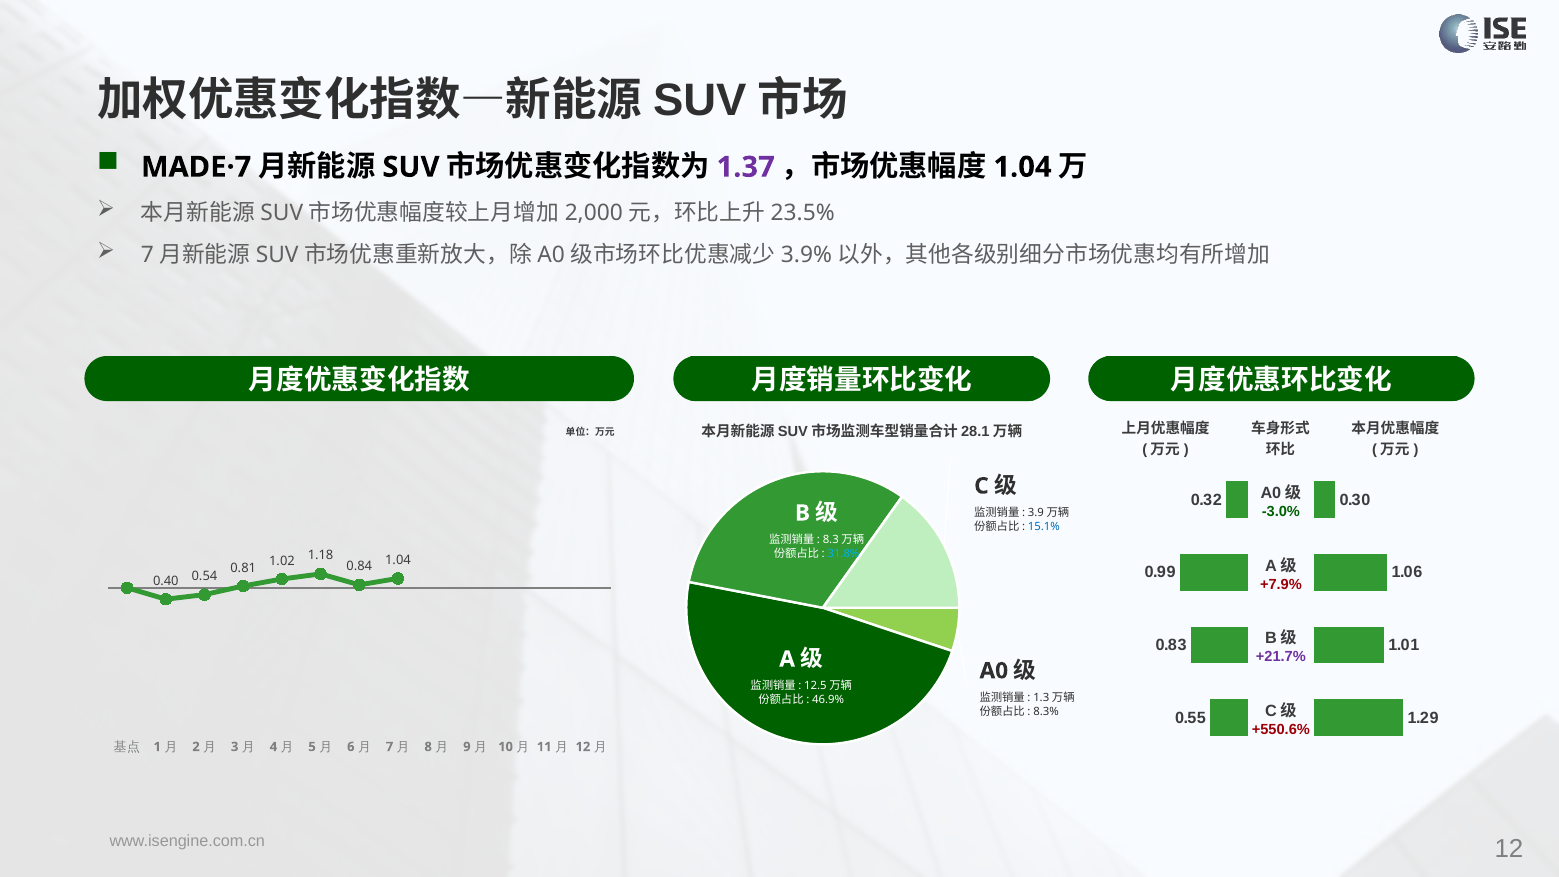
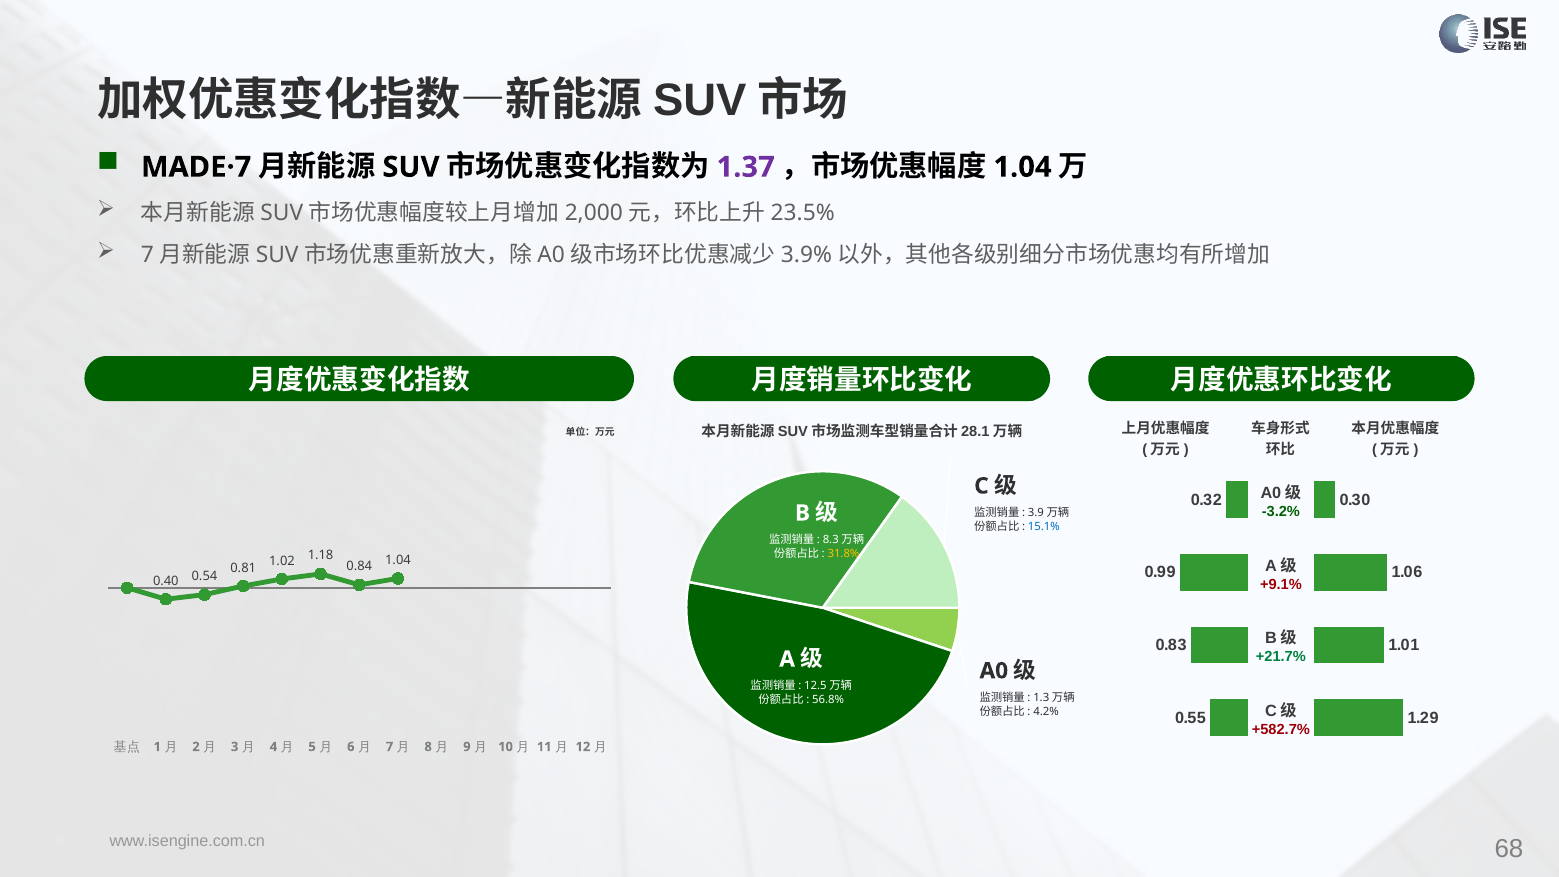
-3.0%: -3.0% -> -3.2%
31.8% colour: light blue -> yellow
+7.9%: +7.9% -> +9.1%
+21.7% colour: purple -> green
46.9%: 46.9% -> 56.8%
8.3%: 8.3% -> 4.2%
+550.6%: +550.6% -> +582.7%
12 at (1509, 849): 12 -> 68
